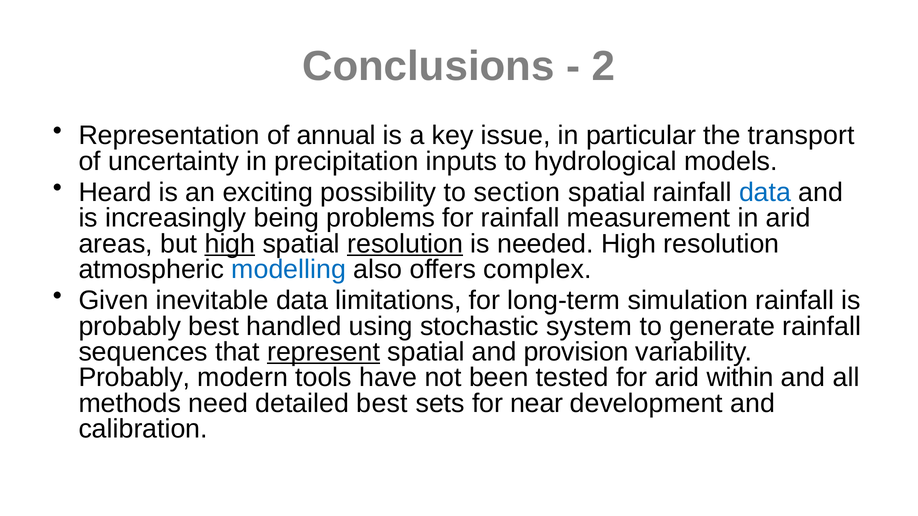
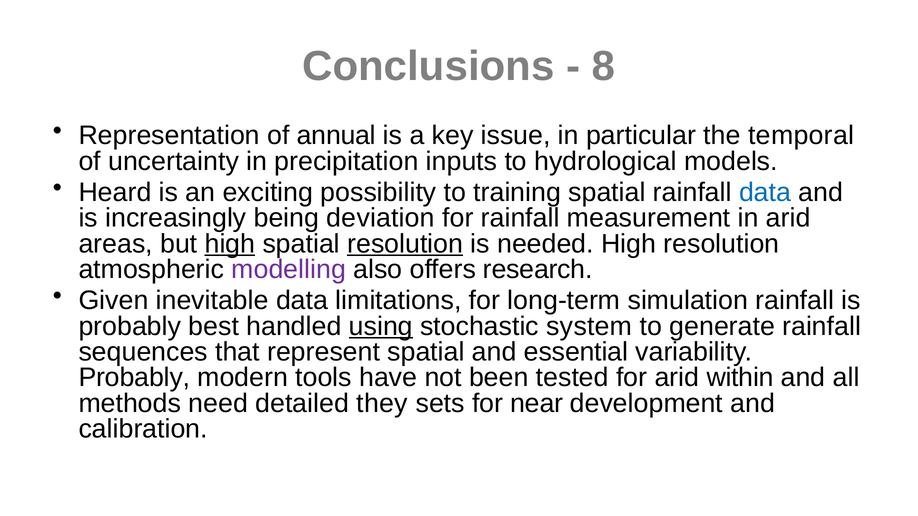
2: 2 -> 8
transport: transport -> temporal
section: section -> training
problems: problems -> deviation
modelling colour: blue -> purple
complex: complex -> research
using underline: none -> present
represent underline: present -> none
provision: provision -> essential
detailed best: best -> they
